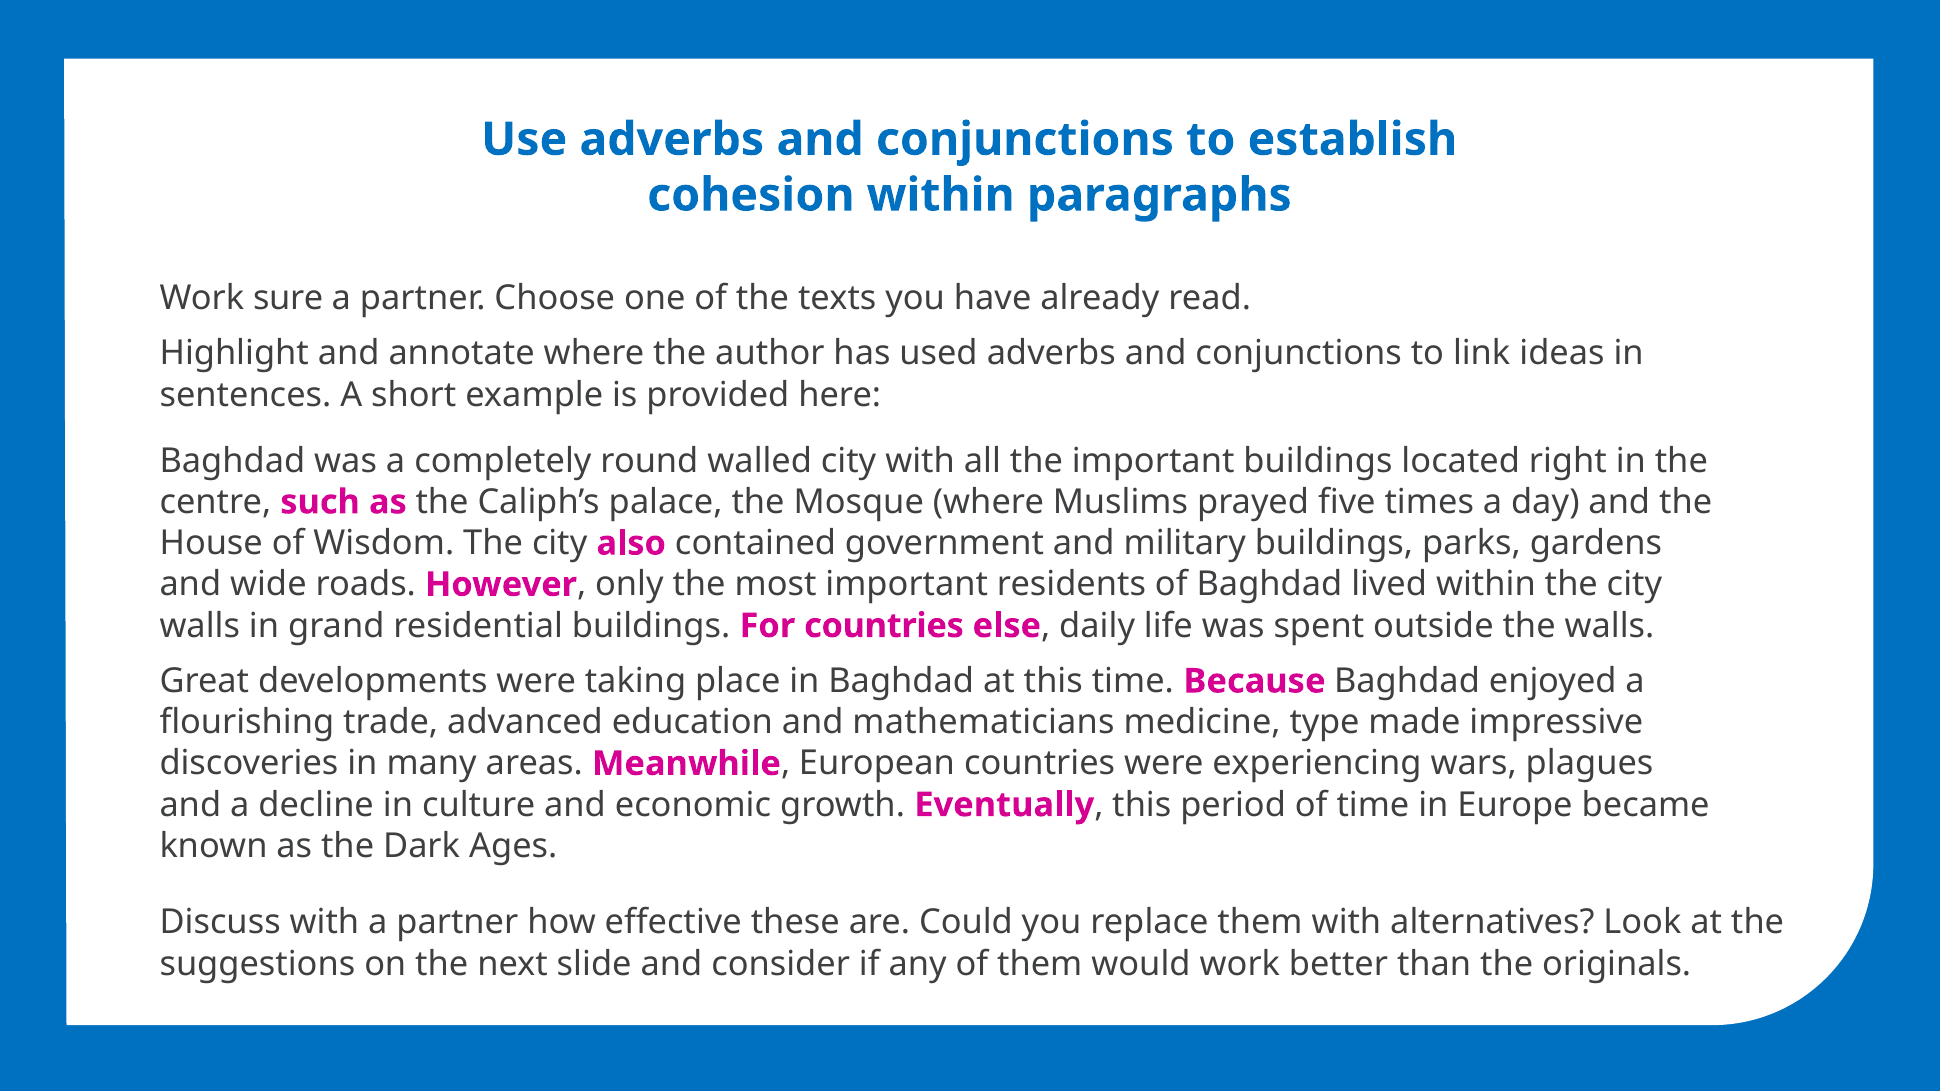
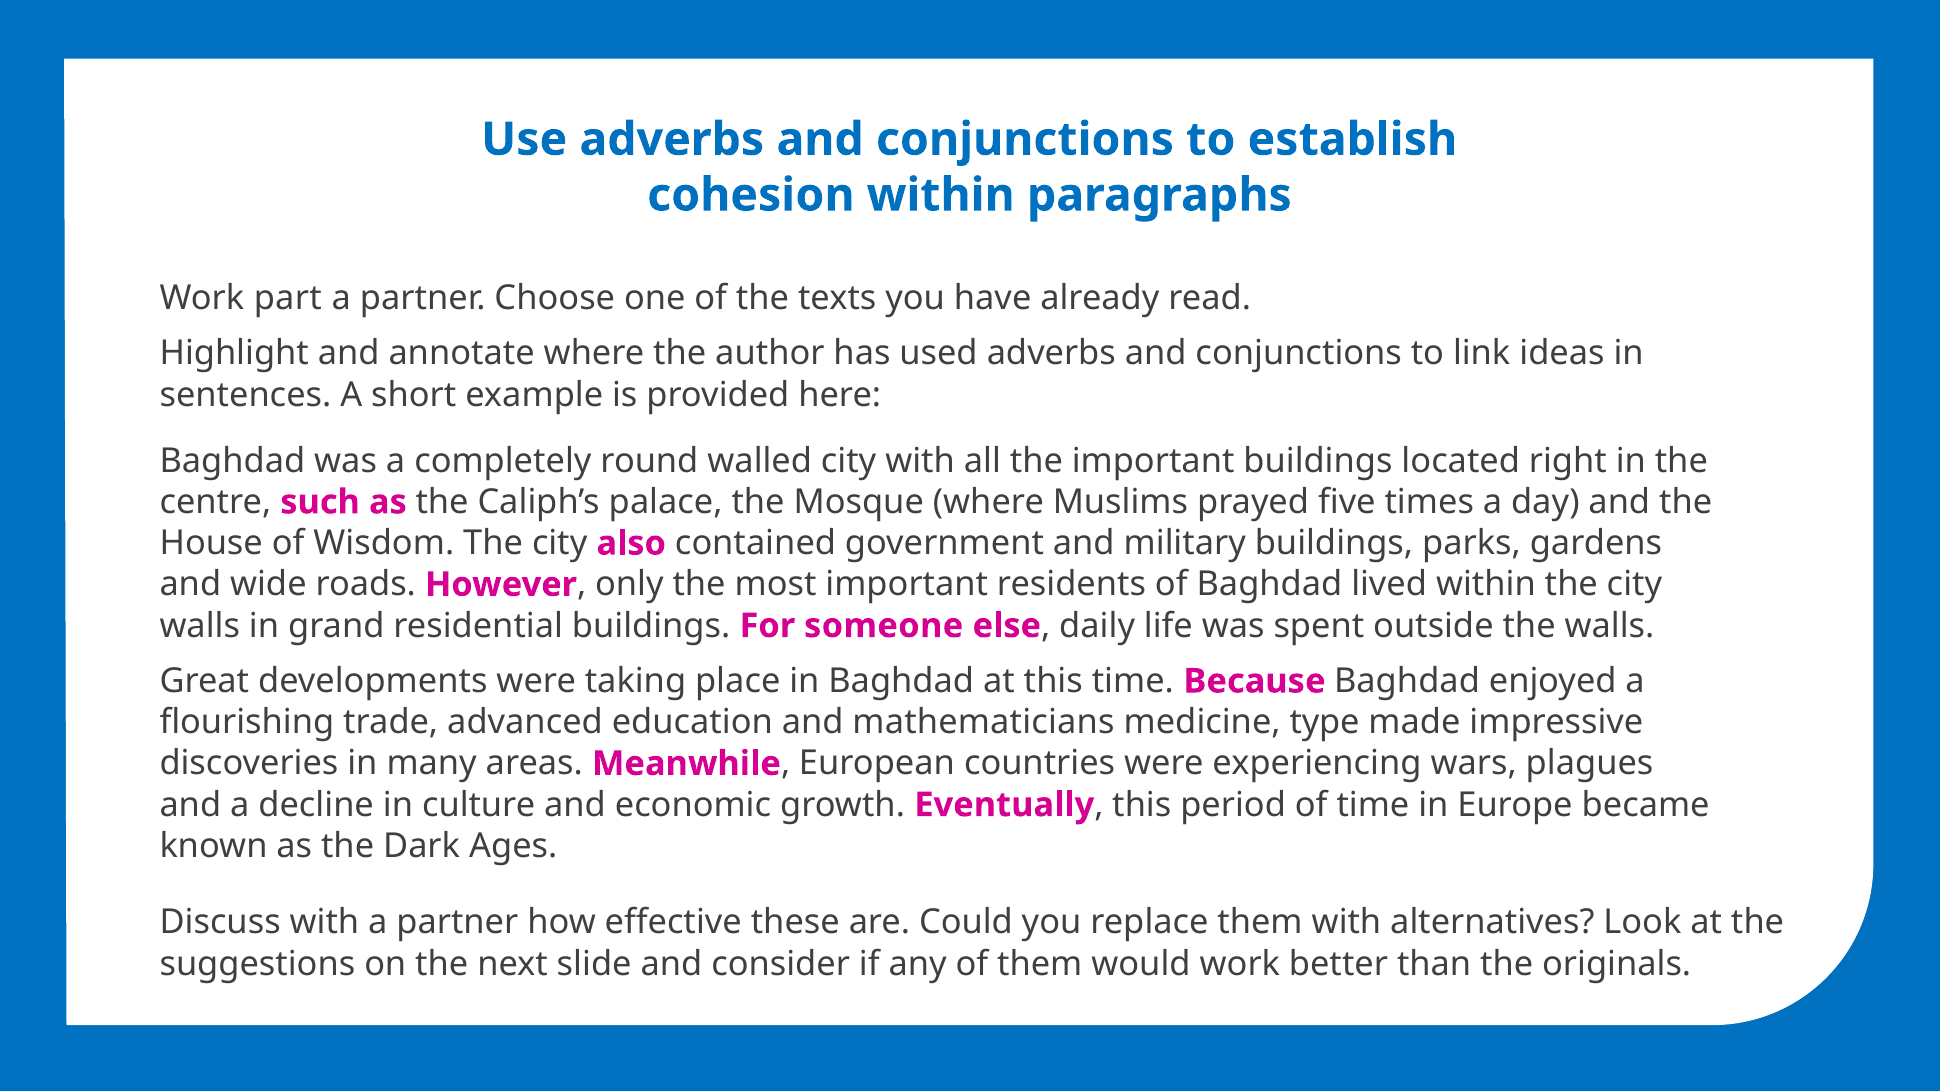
sure: sure -> part
For countries: countries -> someone
